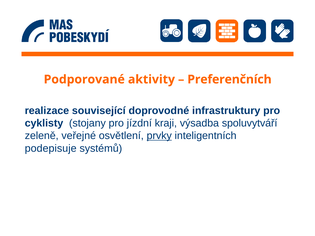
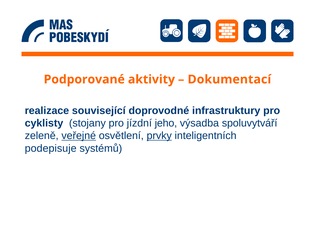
Preferenčních: Preferenčních -> Dokumentací
kraji: kraji -> jeho
veřejné underline: none -> present
